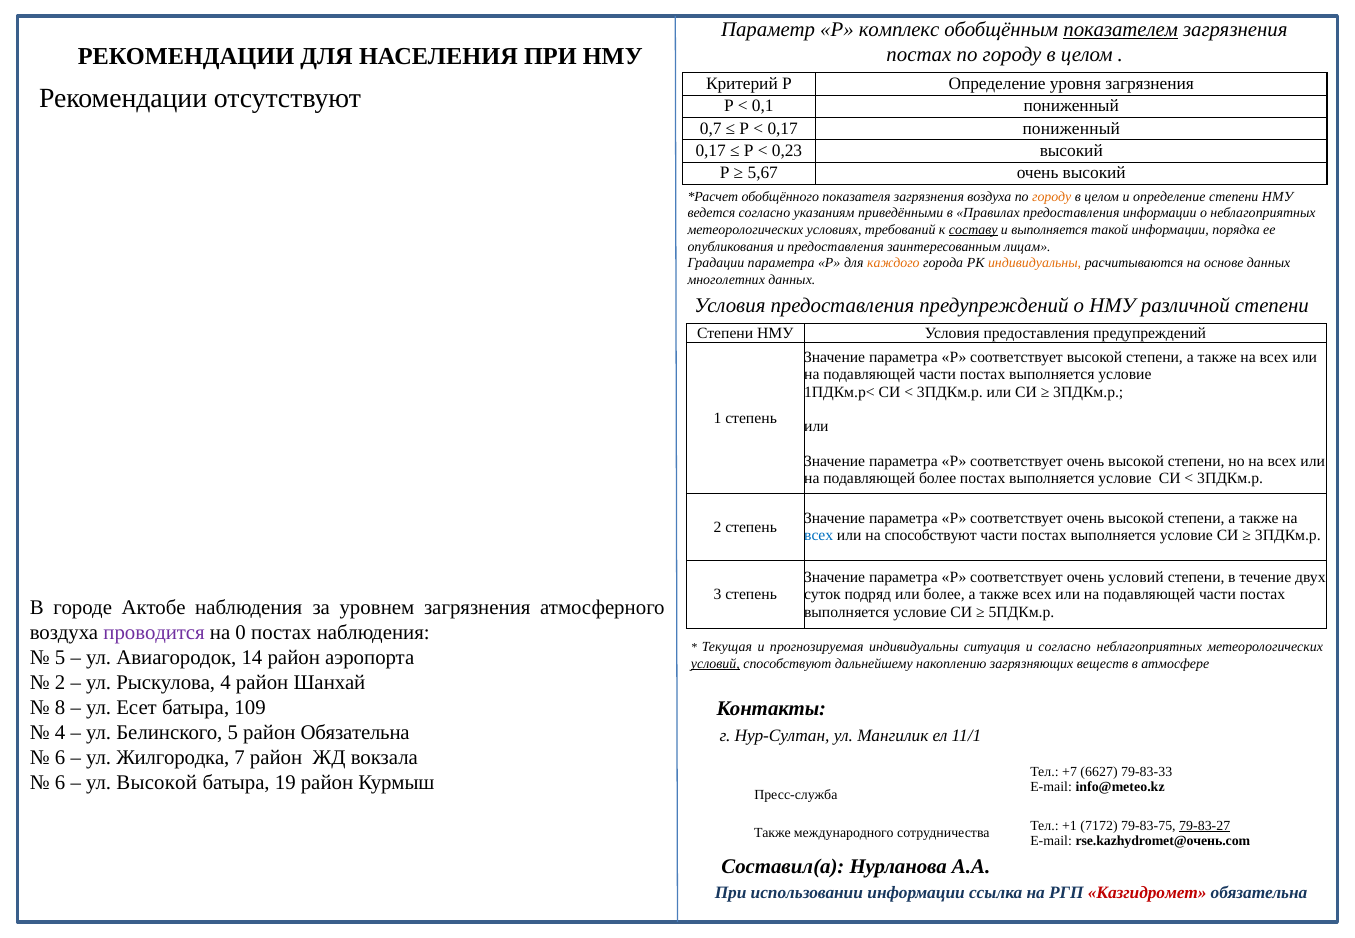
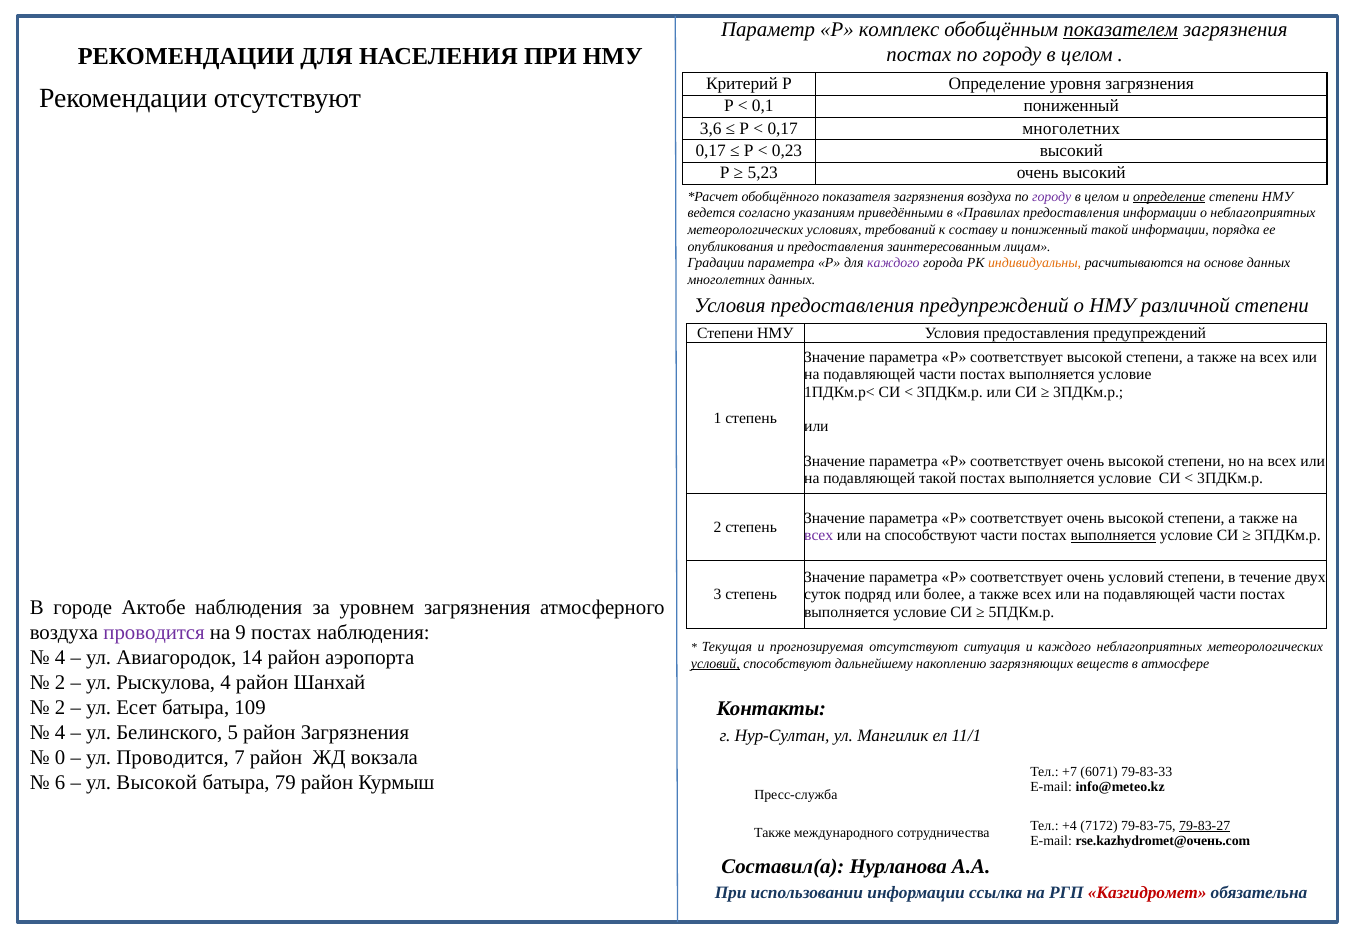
0,7: 0,7 -> 3,6
0,17 пониженный: пониженный -> многолетних
5,67: 5,67 -> 5,23
городу at (1052, 197) colour: orange -> purple
определение at (1169, 197) underline: none -> present
составу underline: present -> none
и выполняется: выполняется -> пониженный
каждого at (893, 263) colour: orange -> purple
подавляющей более: более -> такой
всех at (819, 536) colour: blue -> purple
выполняется at (1113, 536) underline: none -> present
0: 0 -> 9
прогнозируемая индивидуальны: индивидуальны -> отсутствуют
и согласно: согласно -> каждого
5 at (60, 657): 5 -> 4
8 at (60, 707): 8 -> 2
район Обязательна: Обязательна -> Загрязнения
6 at (60, 757): 6 -> 0
ул Жилгородка: Жилгородка -> Проводится
6627: 6627 -> 6071
19: 19 -> 79
+1: +1 -> +4
